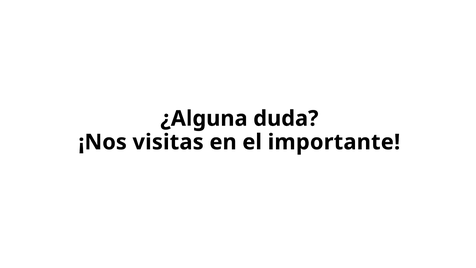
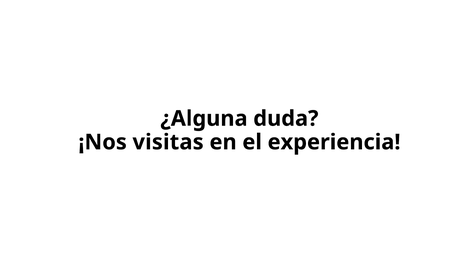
importante: importante -> experiencia
